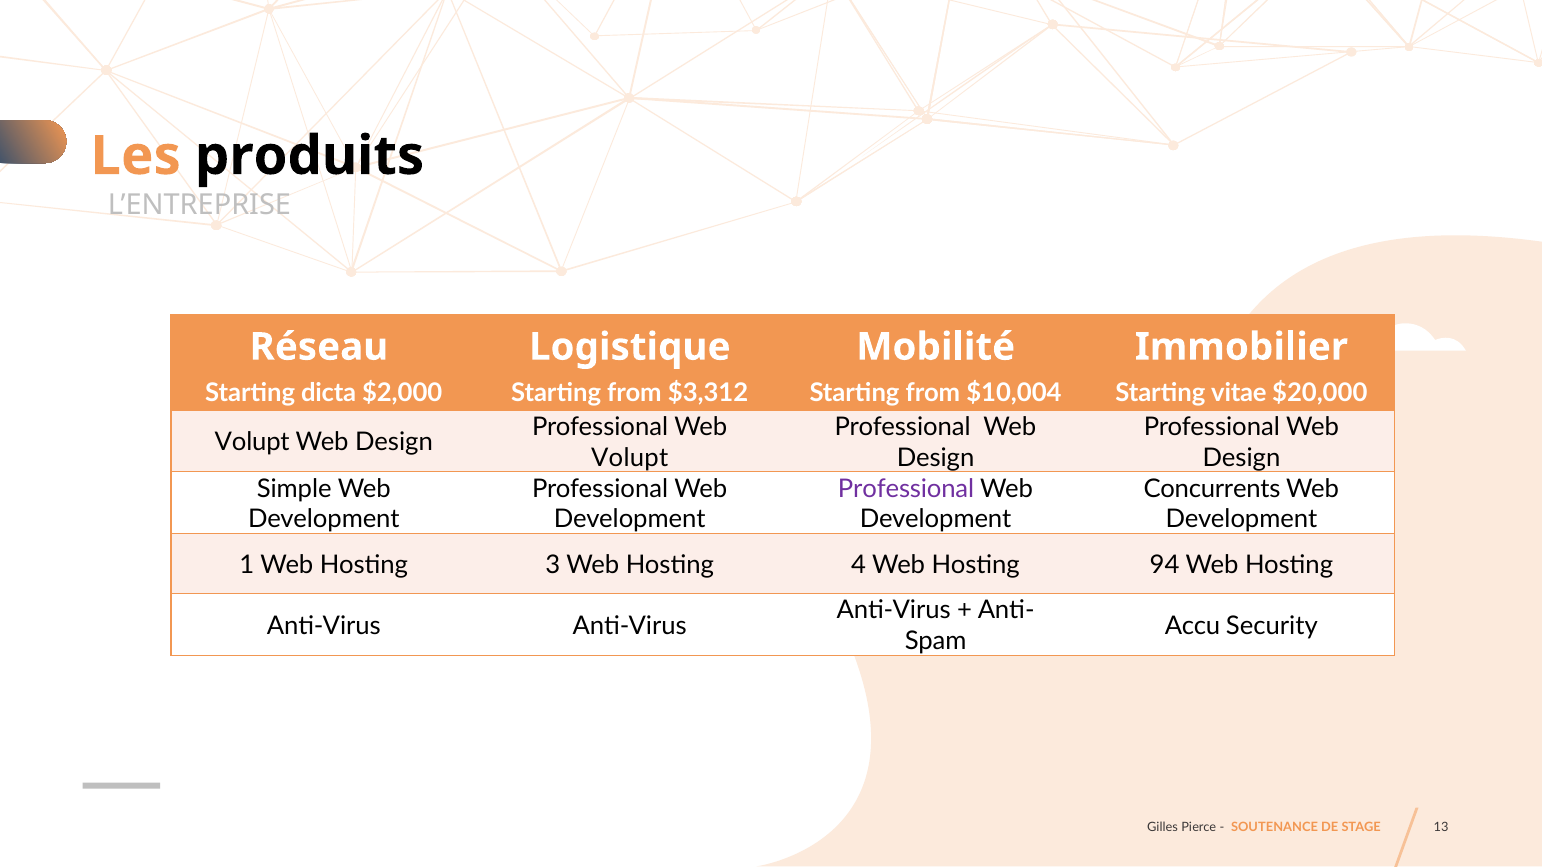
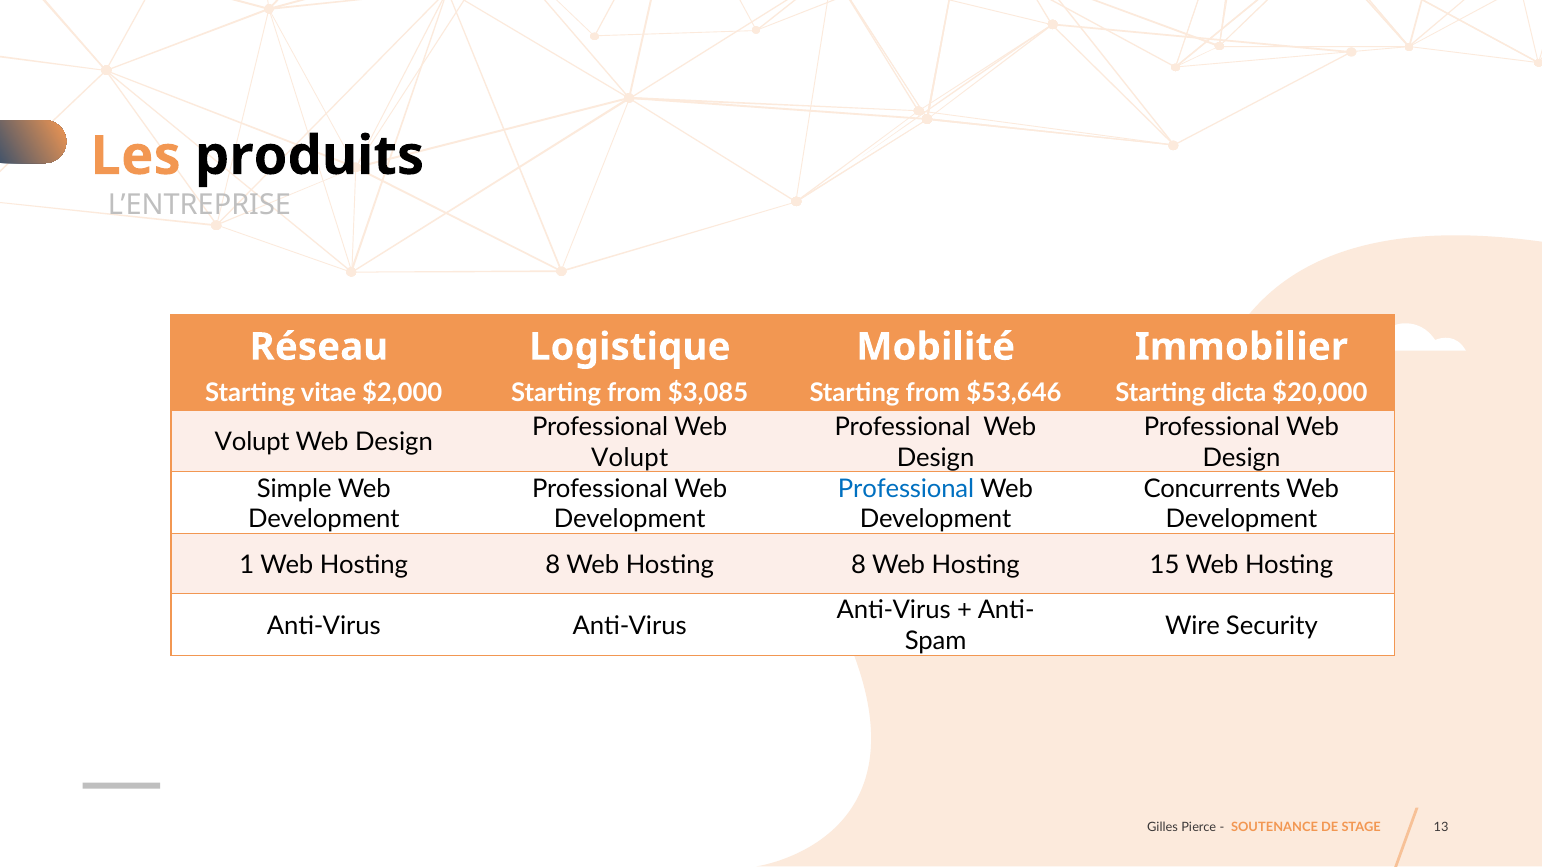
dicta: dicta -> vitae
$3,312: $3,312 -> $3,085
$10,004: $10,004 -> $53,646
vitae: vitae -> dicta
Professional at (906, 489) colour: purple -> blue
1 Web Hosting 3: 3 -> 8
4 at (859, 565): 4 -> 8
94: 94 -> 15
Accu: Accu -> Wire
